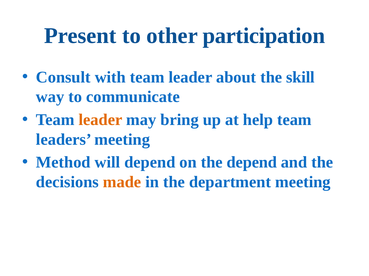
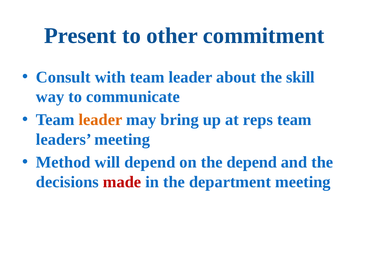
participation: participation -> commitment
help: help -> reps
made colour: orange -> red
